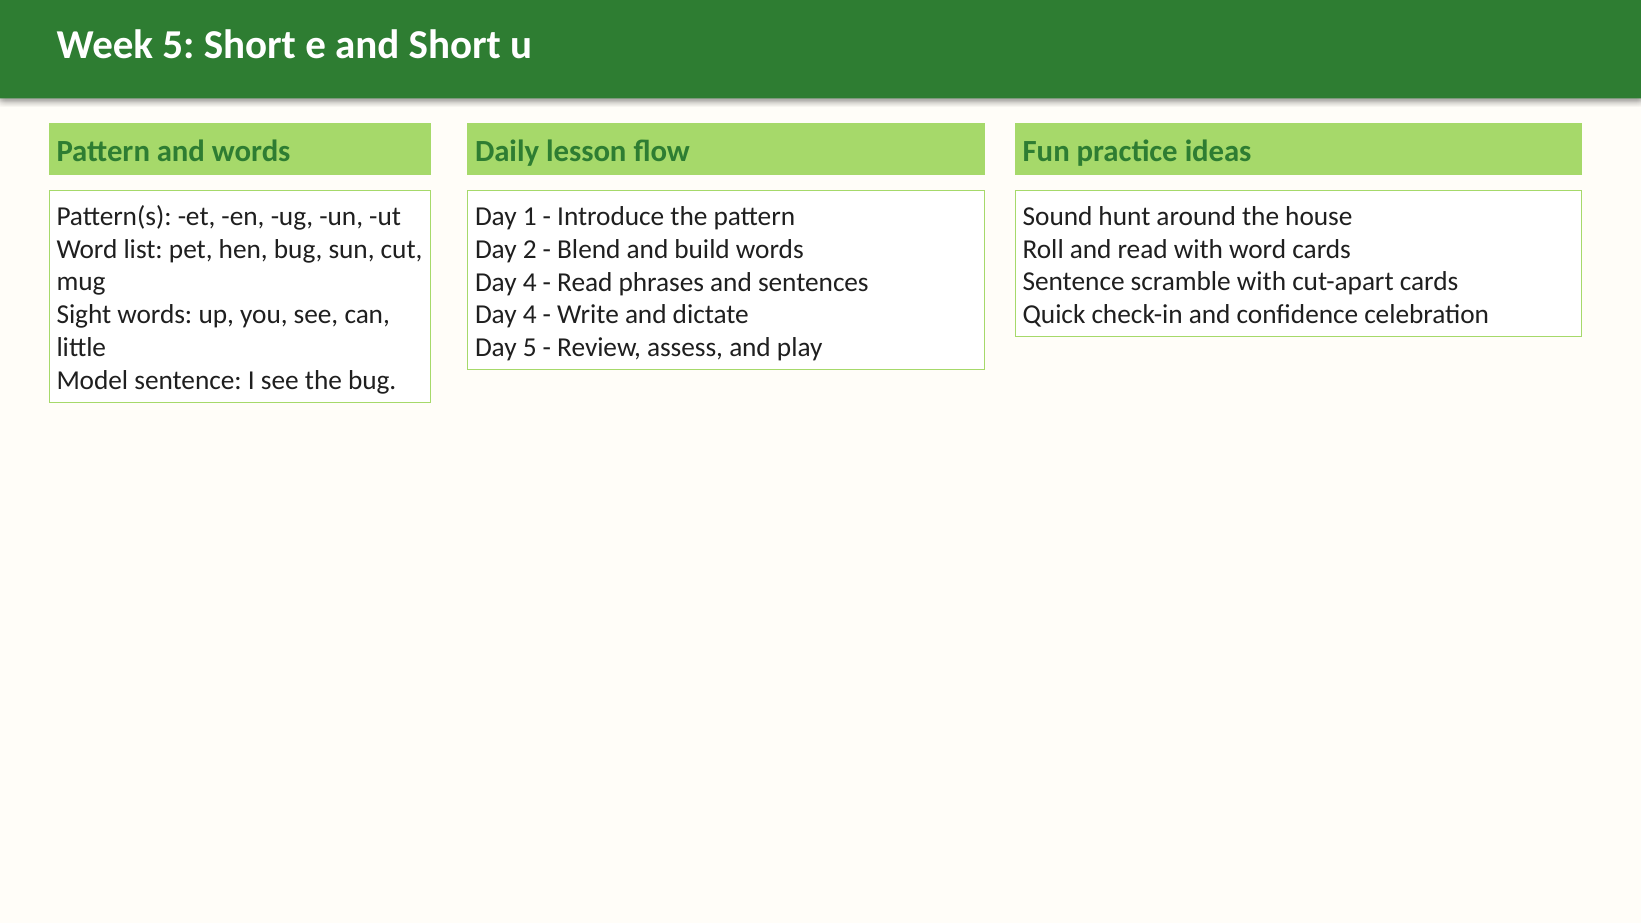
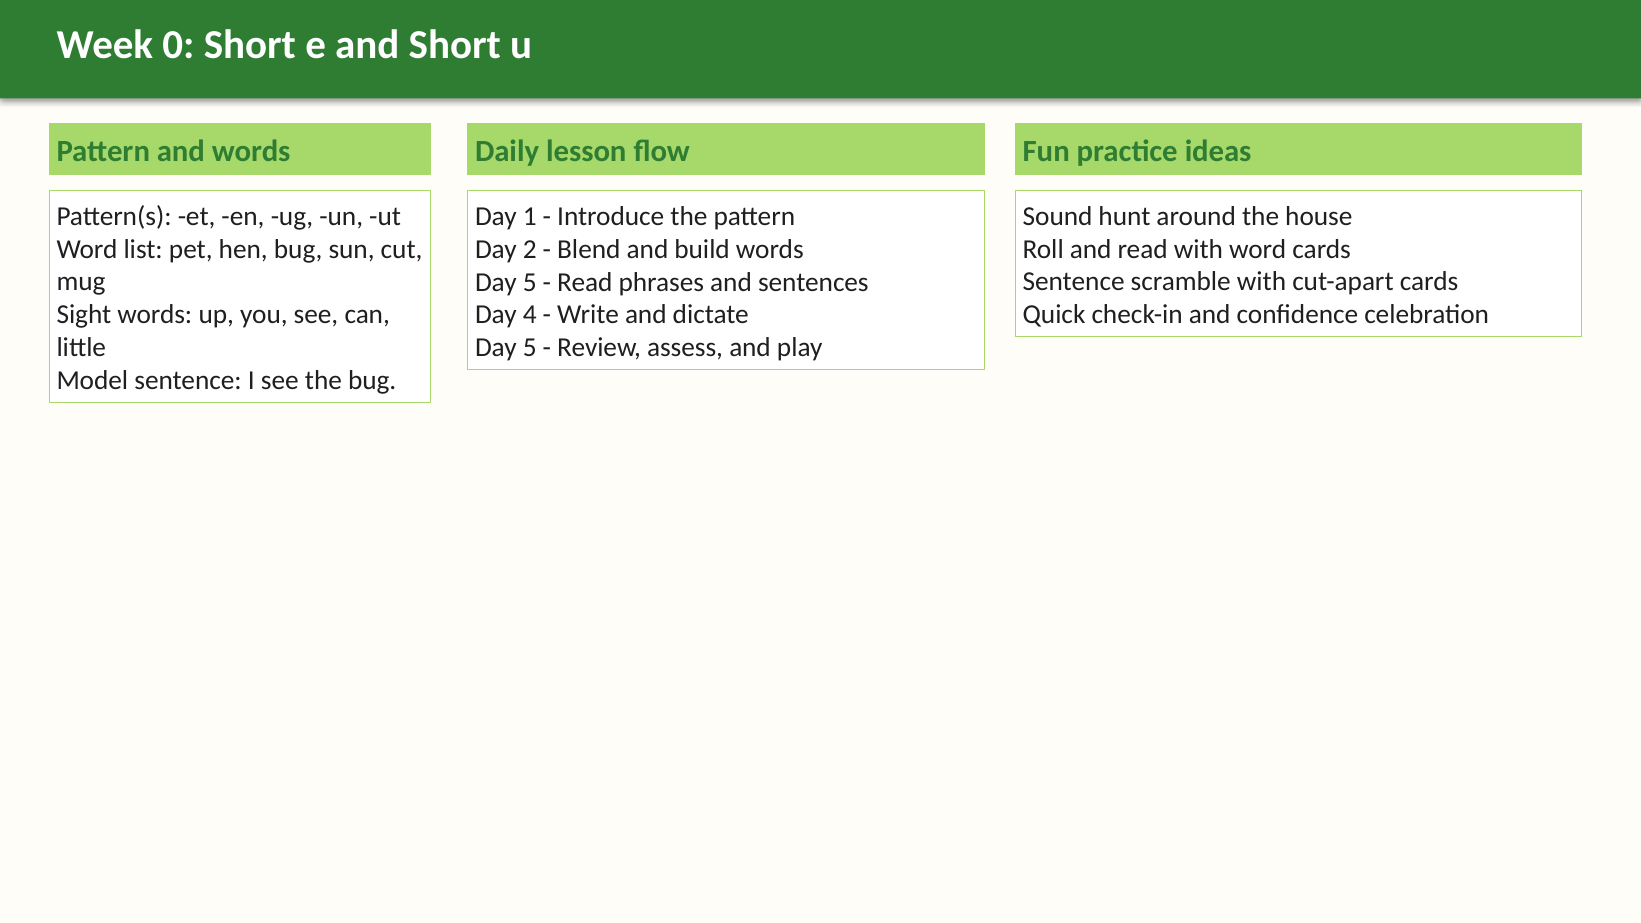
Week 5: 5 -> 0
4 at (530, 282): 4 -> 5
